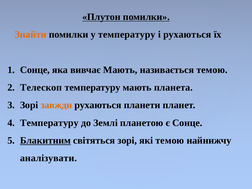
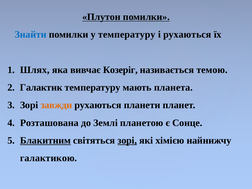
Знайти colour: orange -> blue
Сонце at (35, 70): Сонце -> Шлях
вивчає Мають: Мають -> Козеріг
Телескоп: Телескоп -> Галактик
Температуру at (49, 123): Температуру -> Розташована
зорі at (127, 140) underline: none -> present
які темою: темою -> хімією
аналізувати: аналізувати -> галактикою
